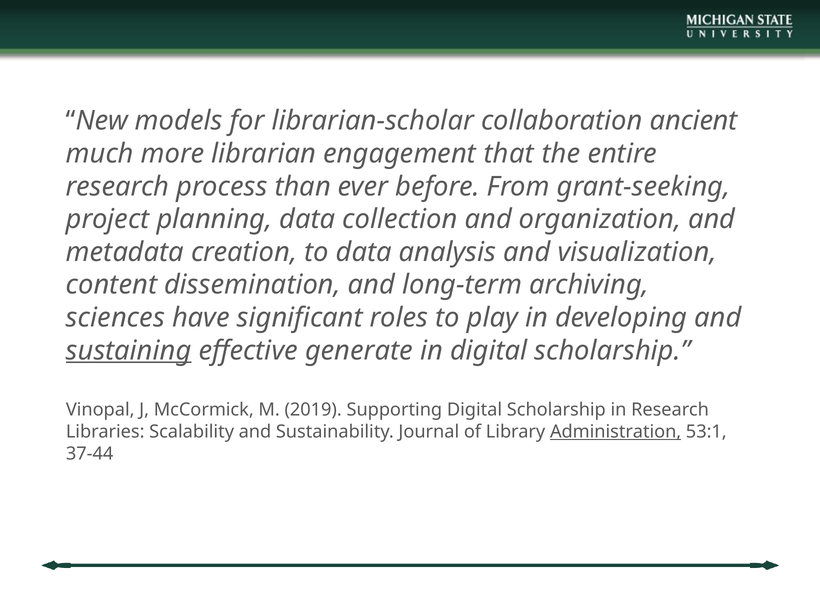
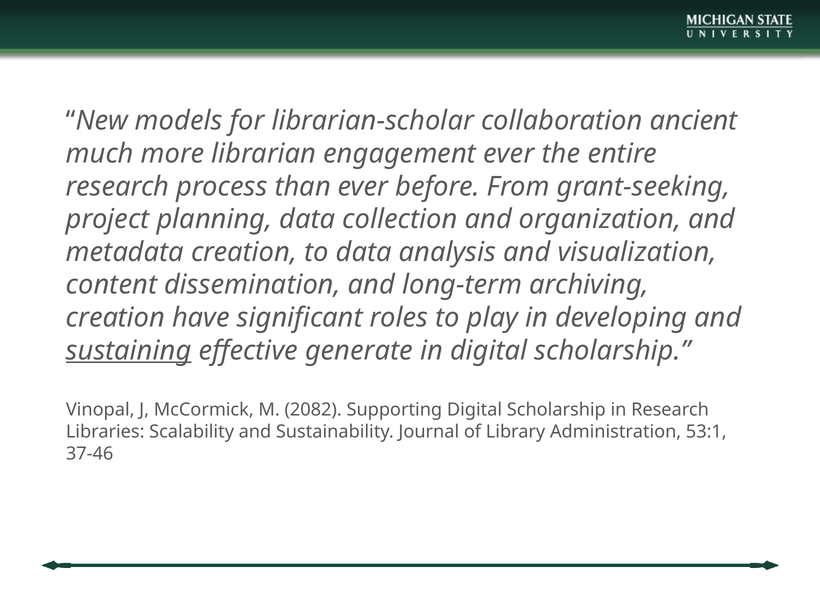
engagement that: that -> ever
sciences at (115, 318): sciences -> creation
2019: 2019 -> 2082
Administration underline: present -> none
37-44: 37-44 -> 37-46
